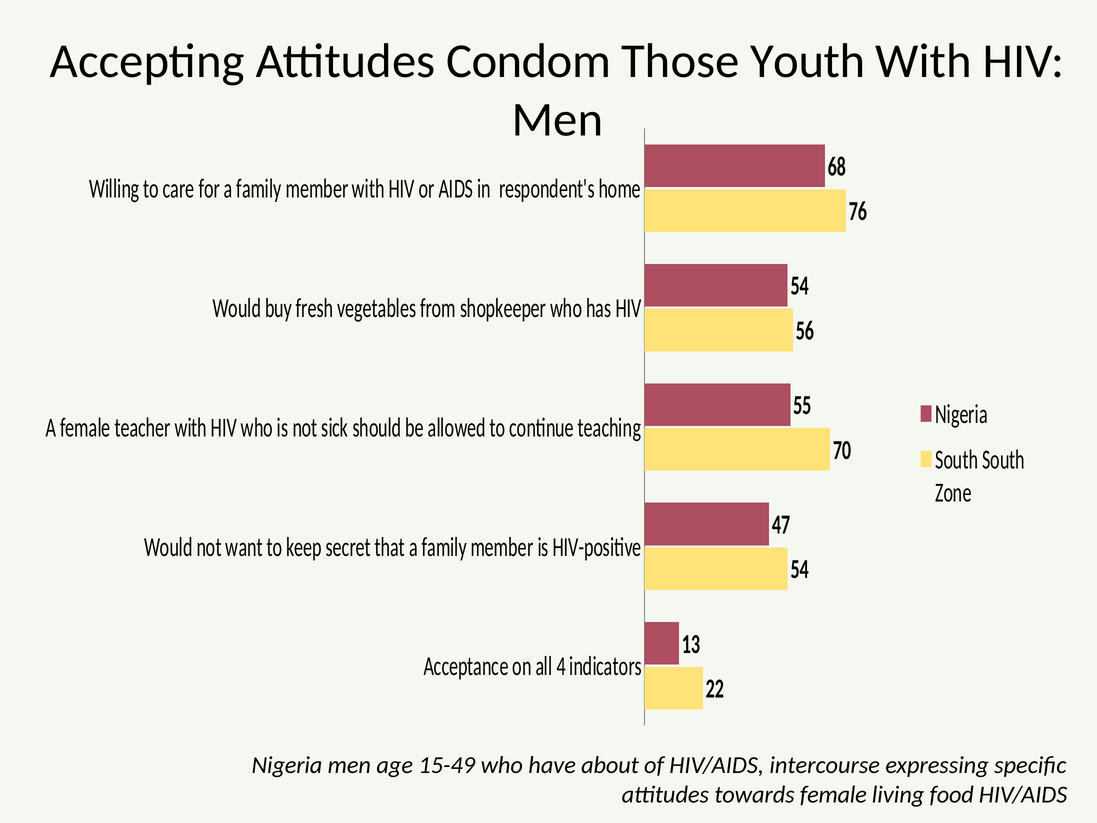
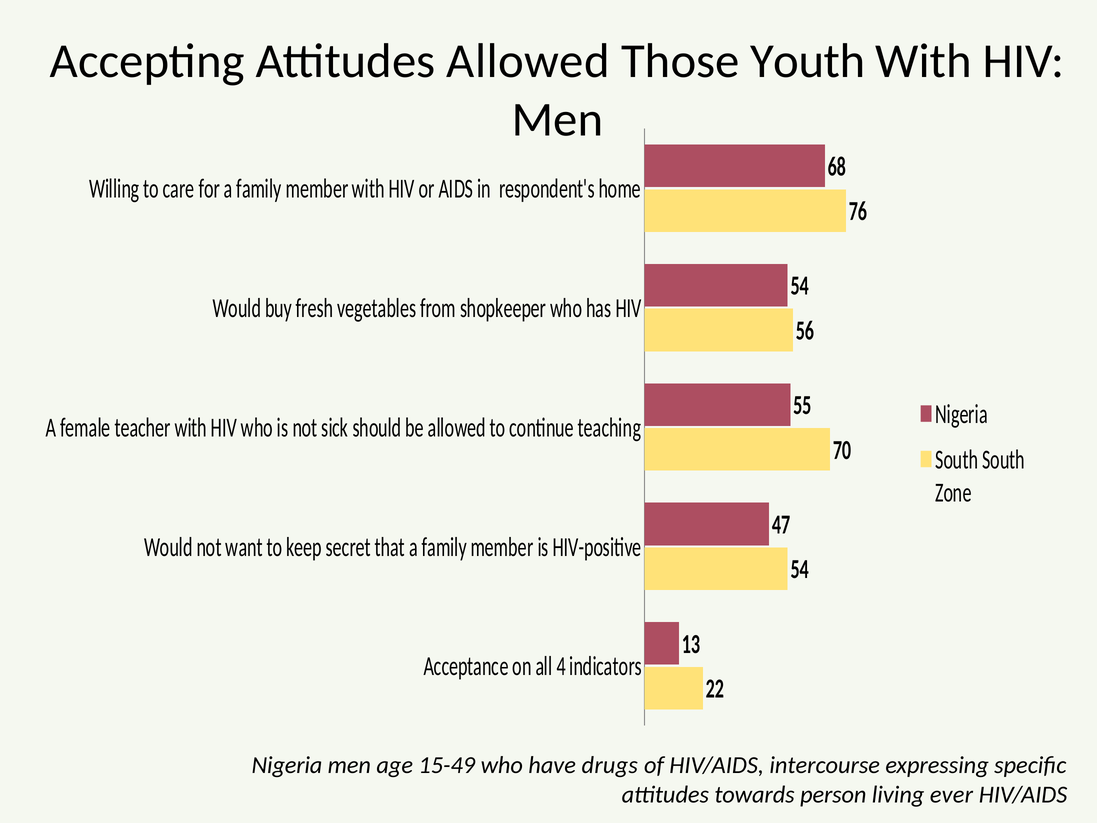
Attitudes Condom: Condom -> Allowed
about: about -> drugs
towards female: female -> person
food: food -> ever
